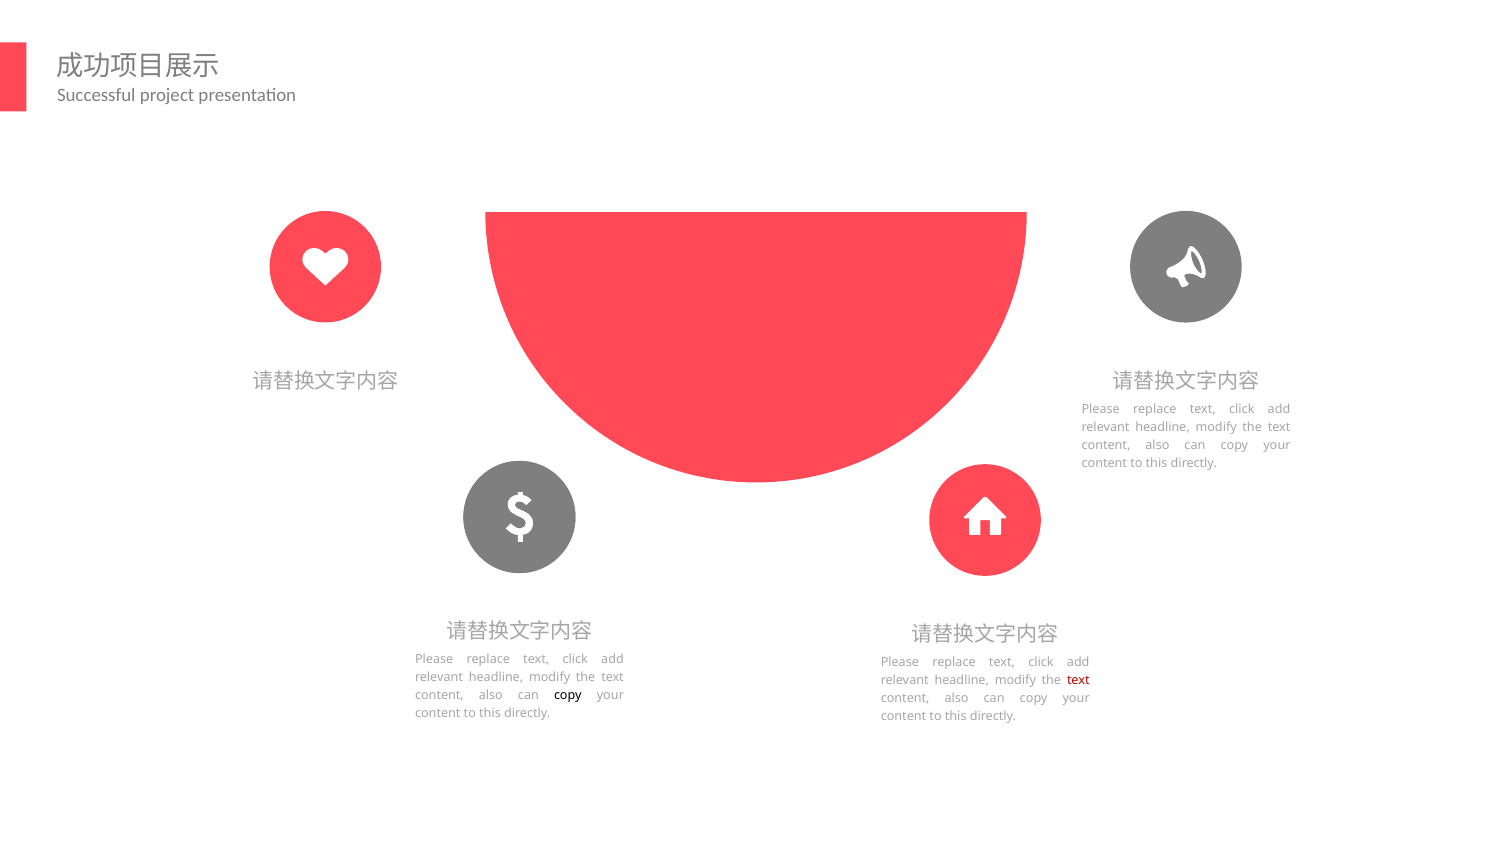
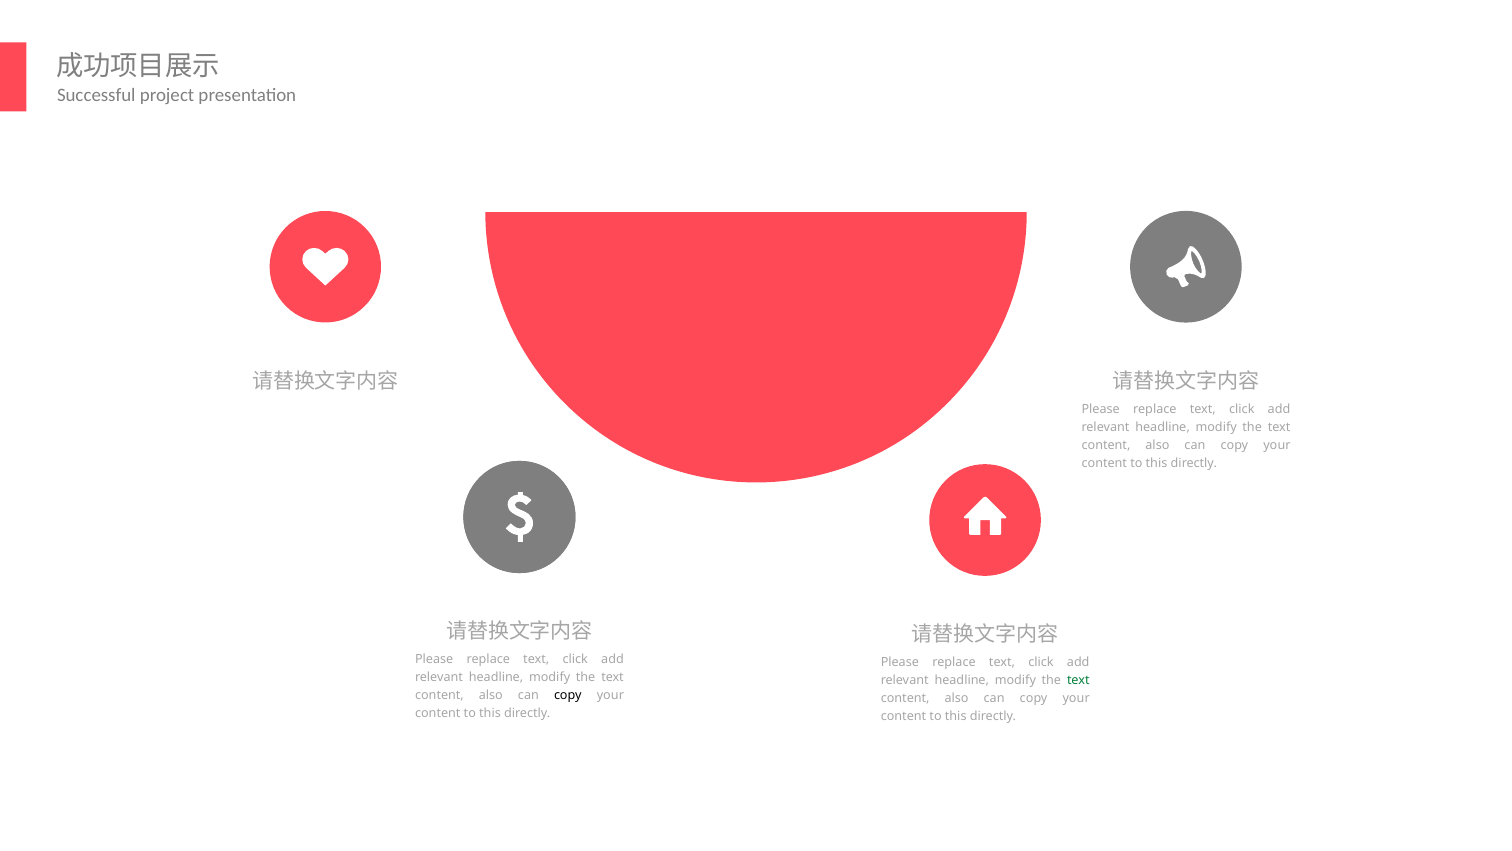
text at (1078, 680) colour: red -> green
